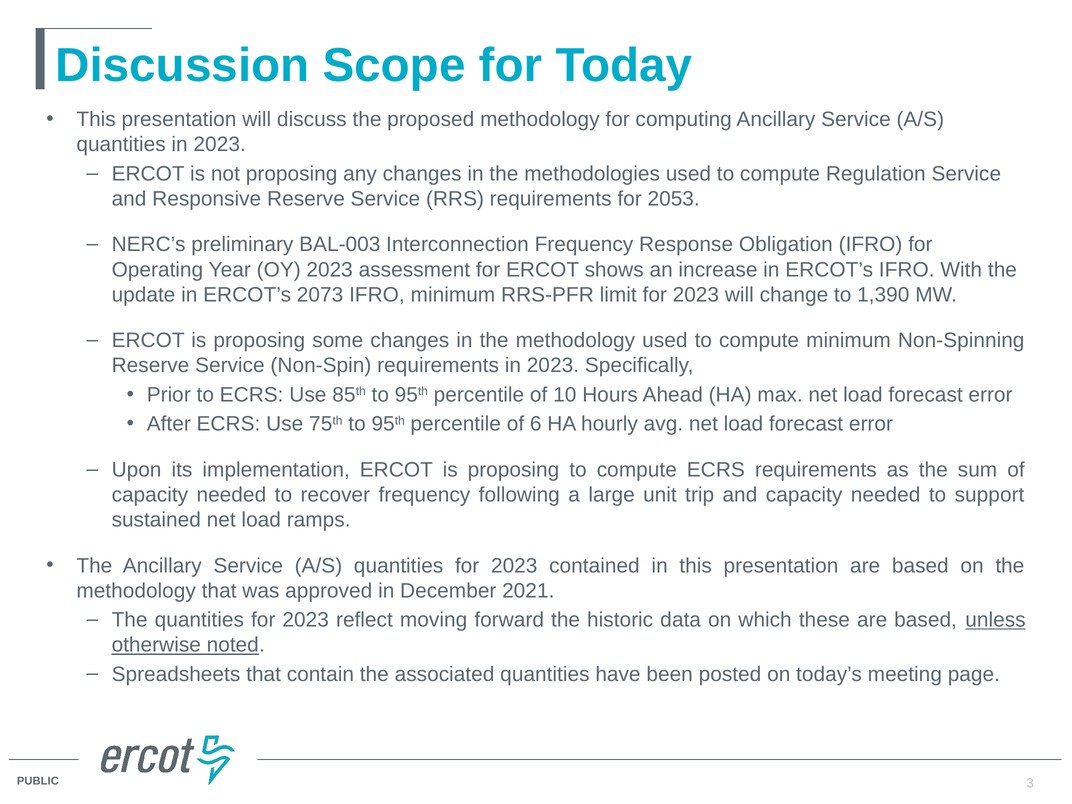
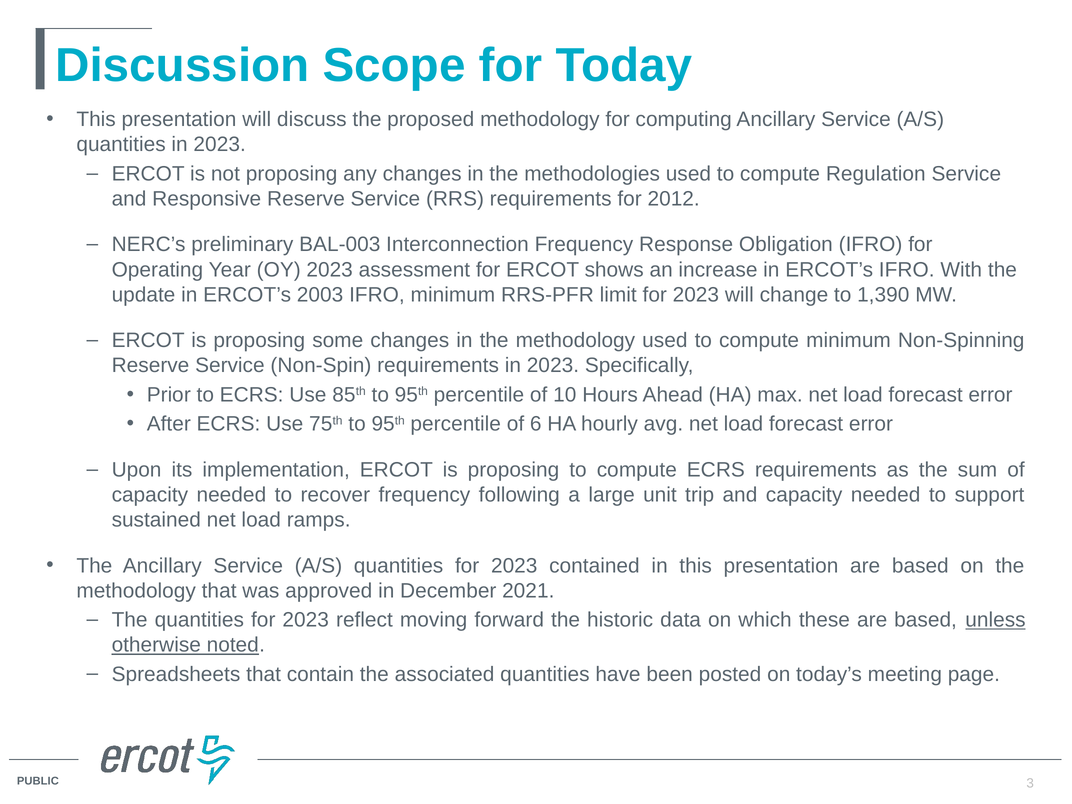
2053: 2053 -> 2012
2073: 2073 -> 2003
